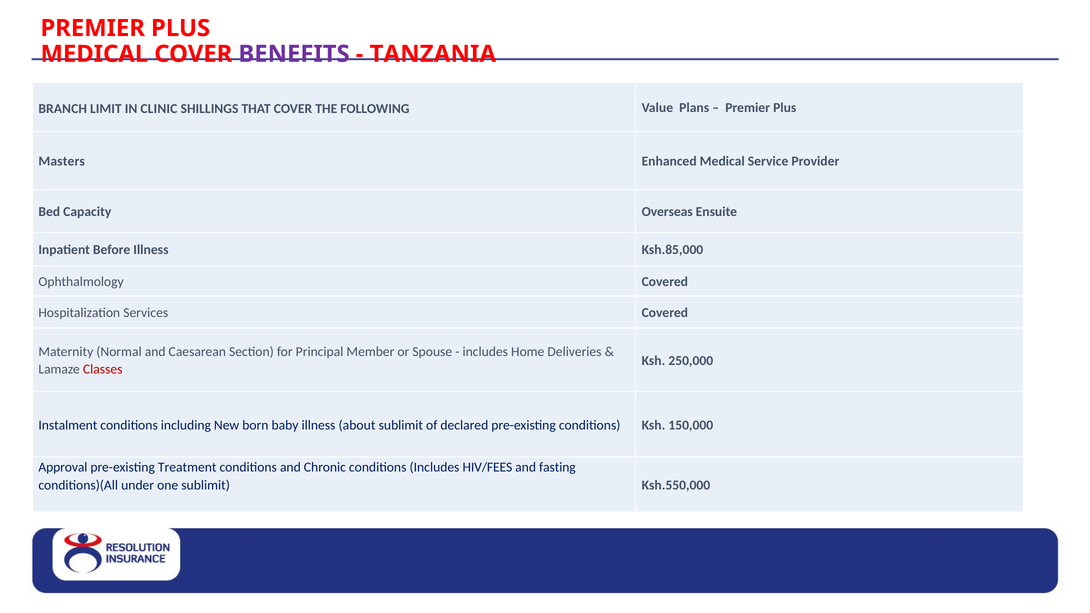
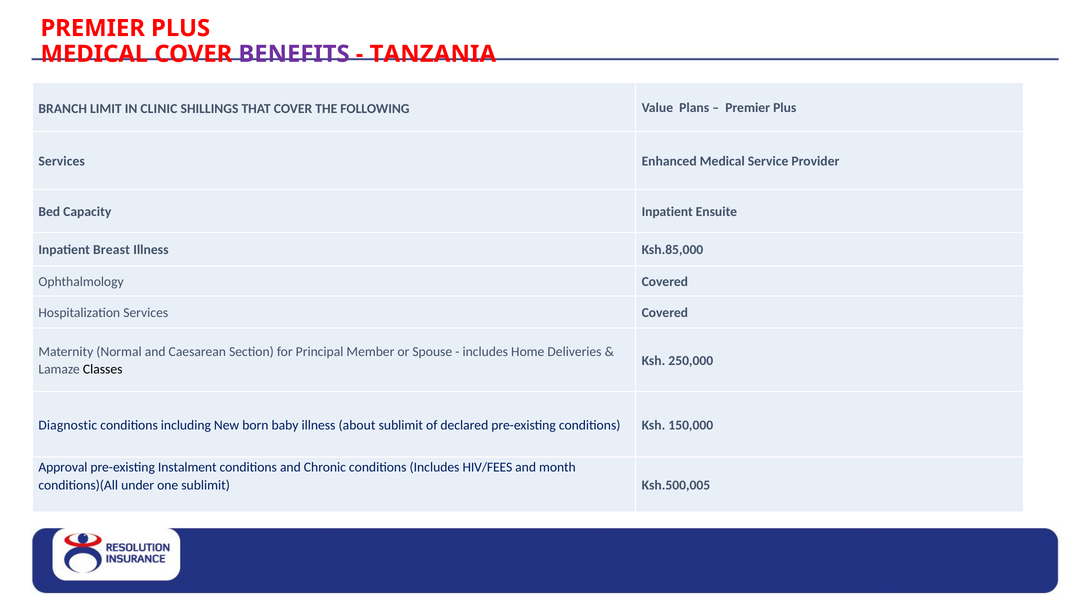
Masters at (62, 161): Masters -> Services
Capacity Overseas: Overseas -> Inpatient
Inpatient Before: Before -> Breast
Classes colour: red -> black
Instalment: Instalment -> Diagnostic
Treatment: Treatment -> Instalment
fasting: fasting -> month
Ksh.550,000: Ksh.550,000 -> Ksh.500,005
